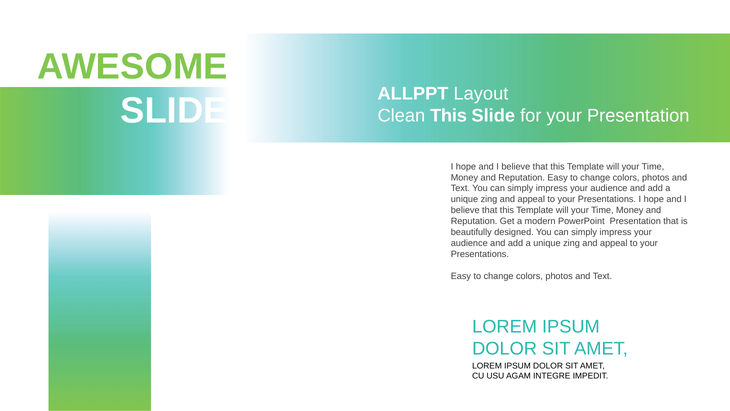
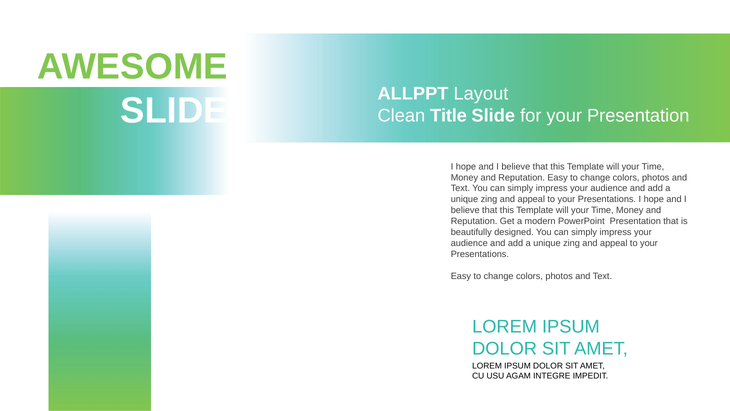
Clean This: This -> Title
